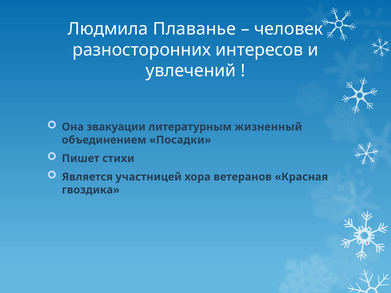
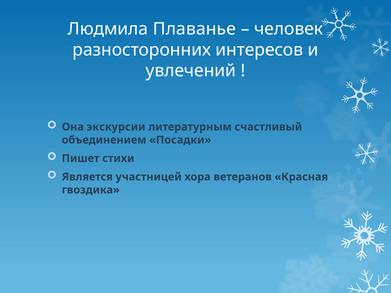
эвакуации: эвакуации -> экскурсии
жизненный: жизненный -> счастливый
